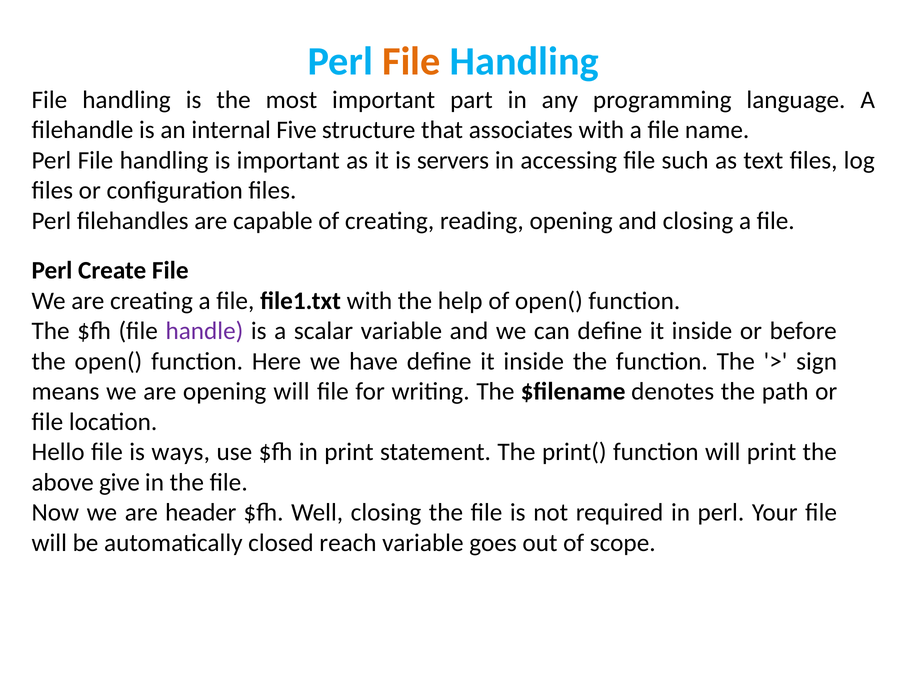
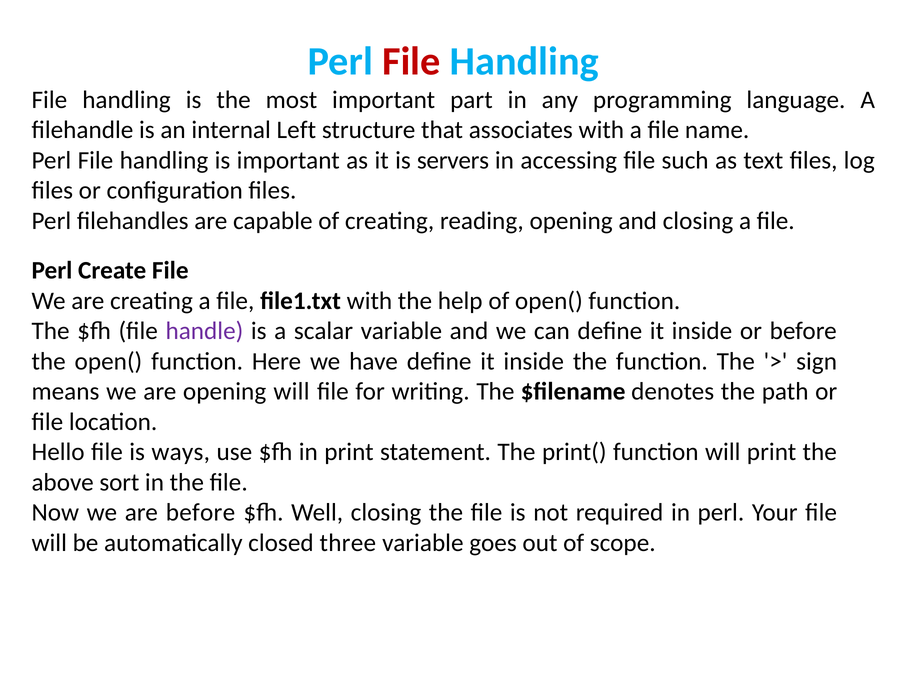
File at (411, 62) colour: orange -> red
Five: Five -> Left
give: give -> sort
are header: header -> before
reach: reach -> three
